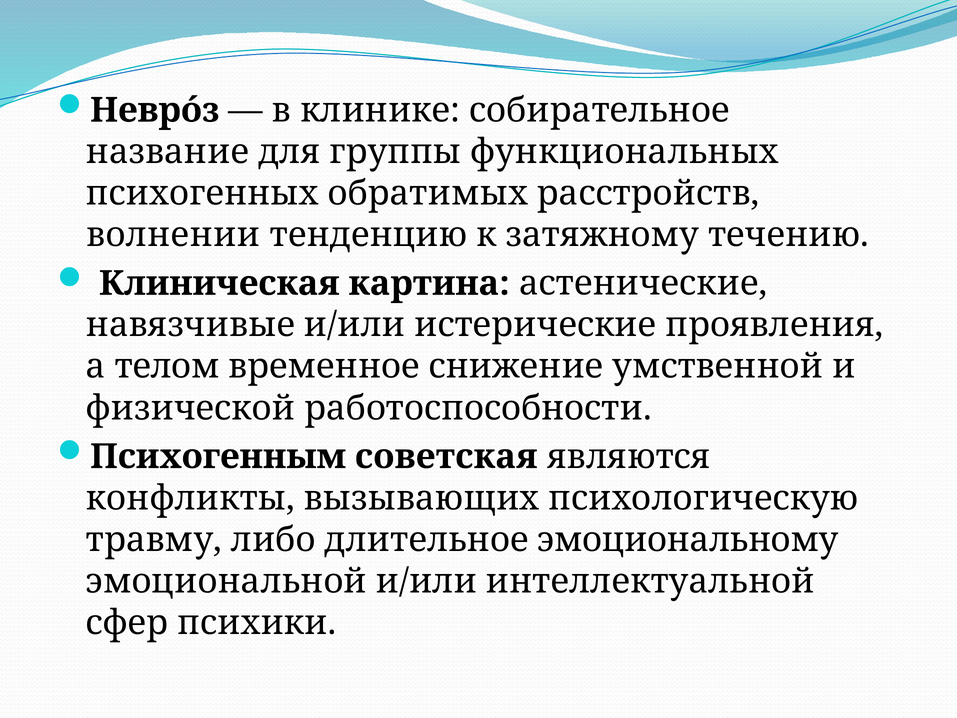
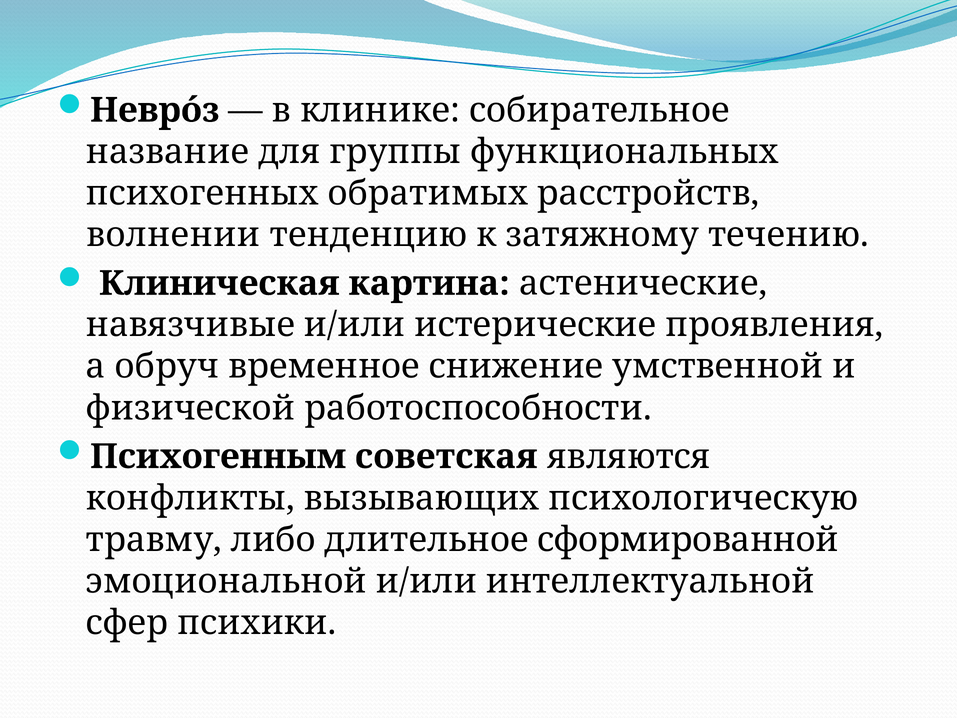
телом: телом -> обруч
эмоциональному: эмоциональному -> сформированной
